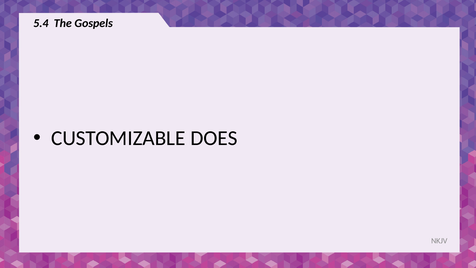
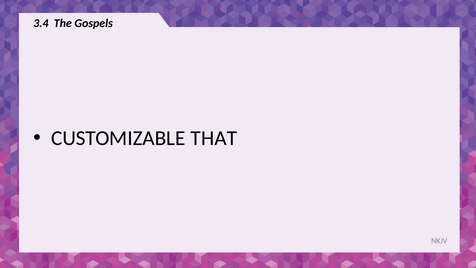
5.4: 5.4 -> 3.4
DOES: DOES -> THAT
